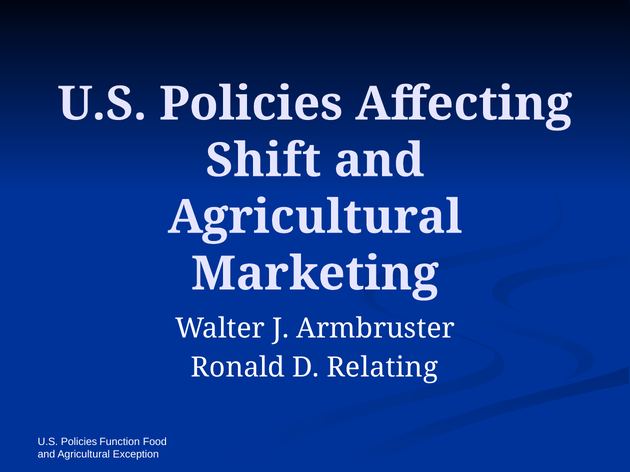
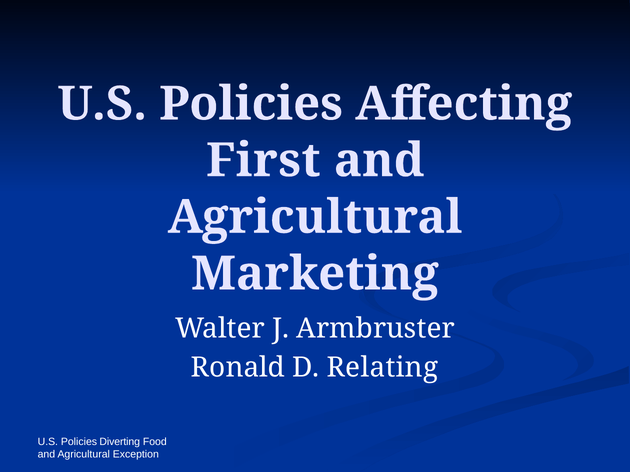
Shift: Shift -> First
Function: Function -> Diverting
